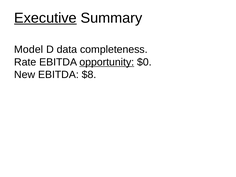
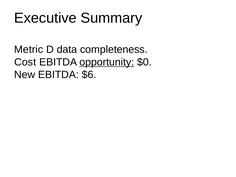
Executive underline: present -> none
Model: Model -> Metric
Rate: Rate -> Cost
$8: $8 -> $6
